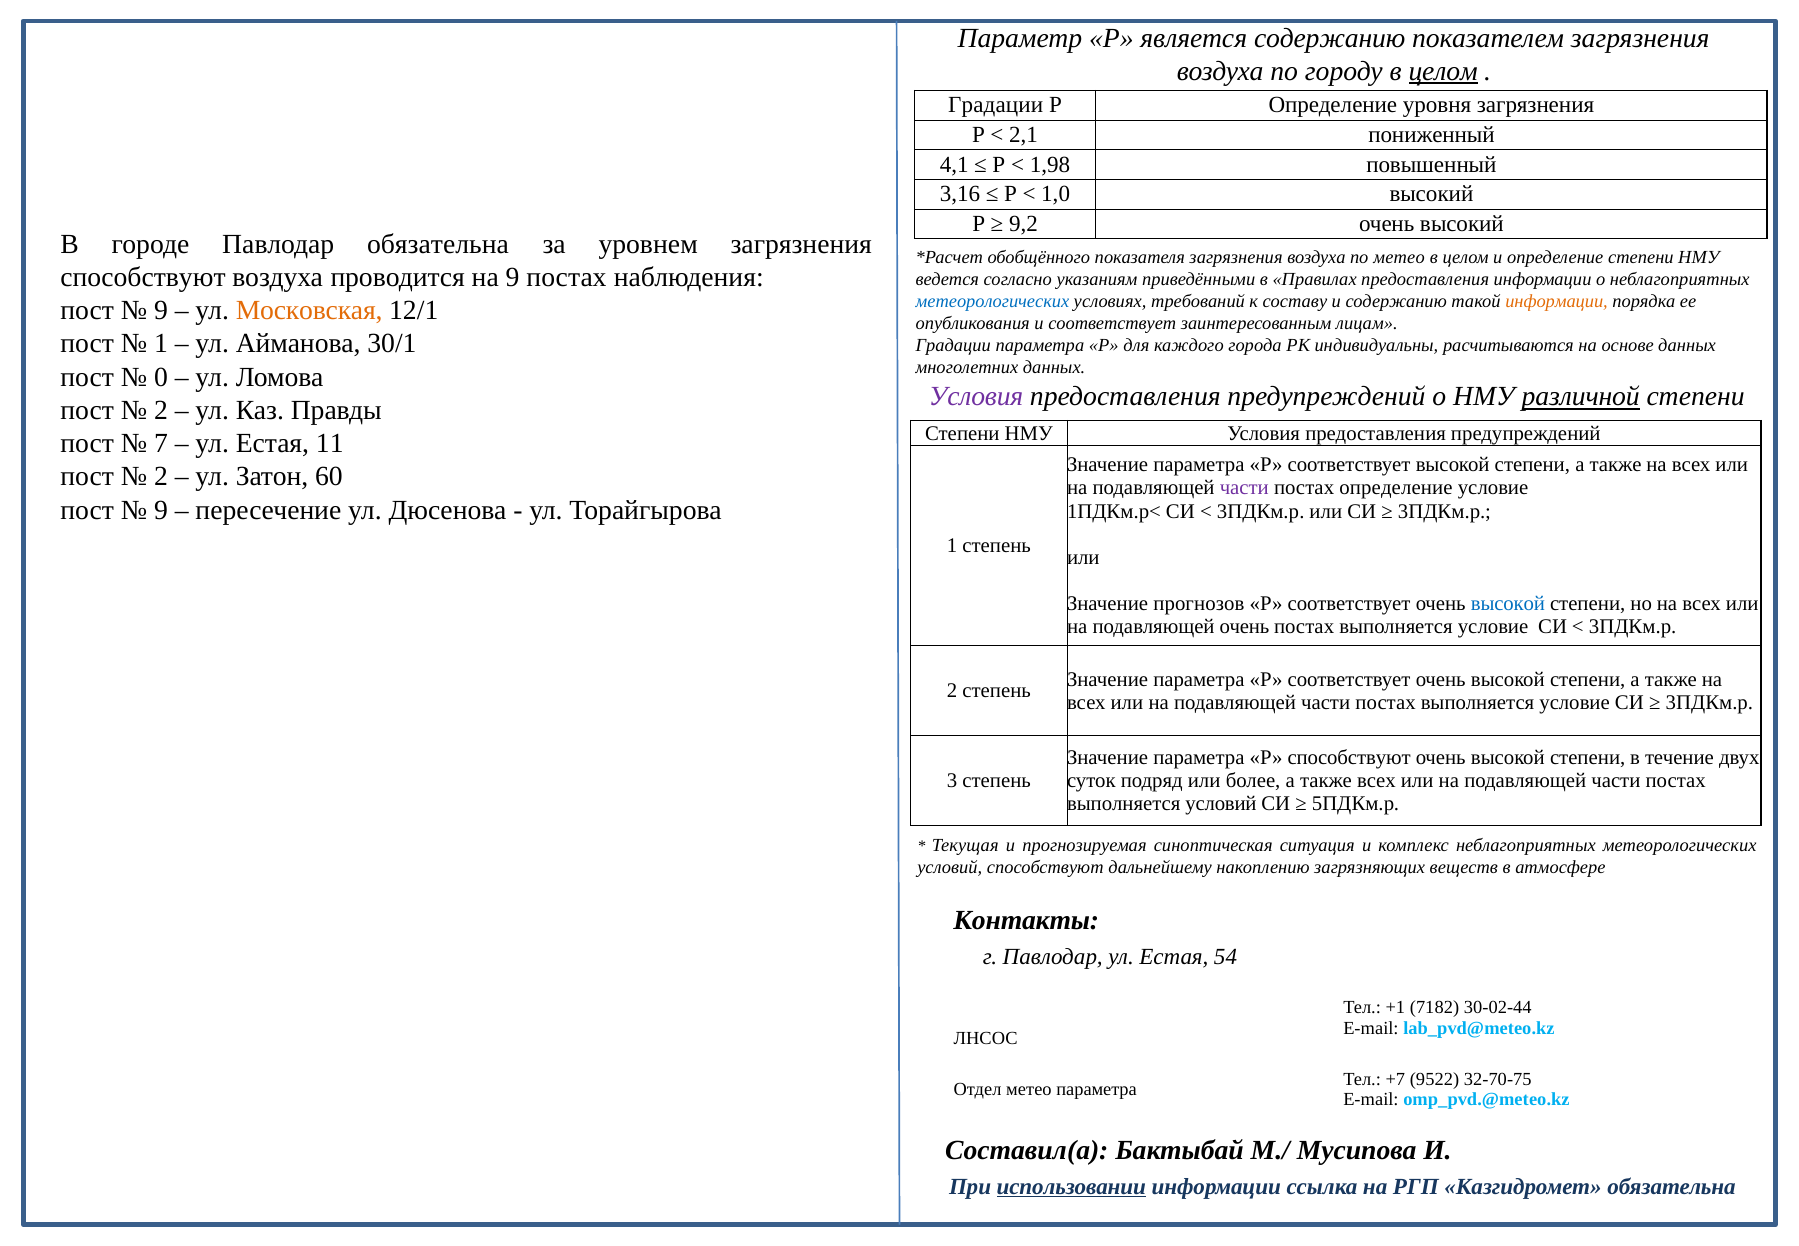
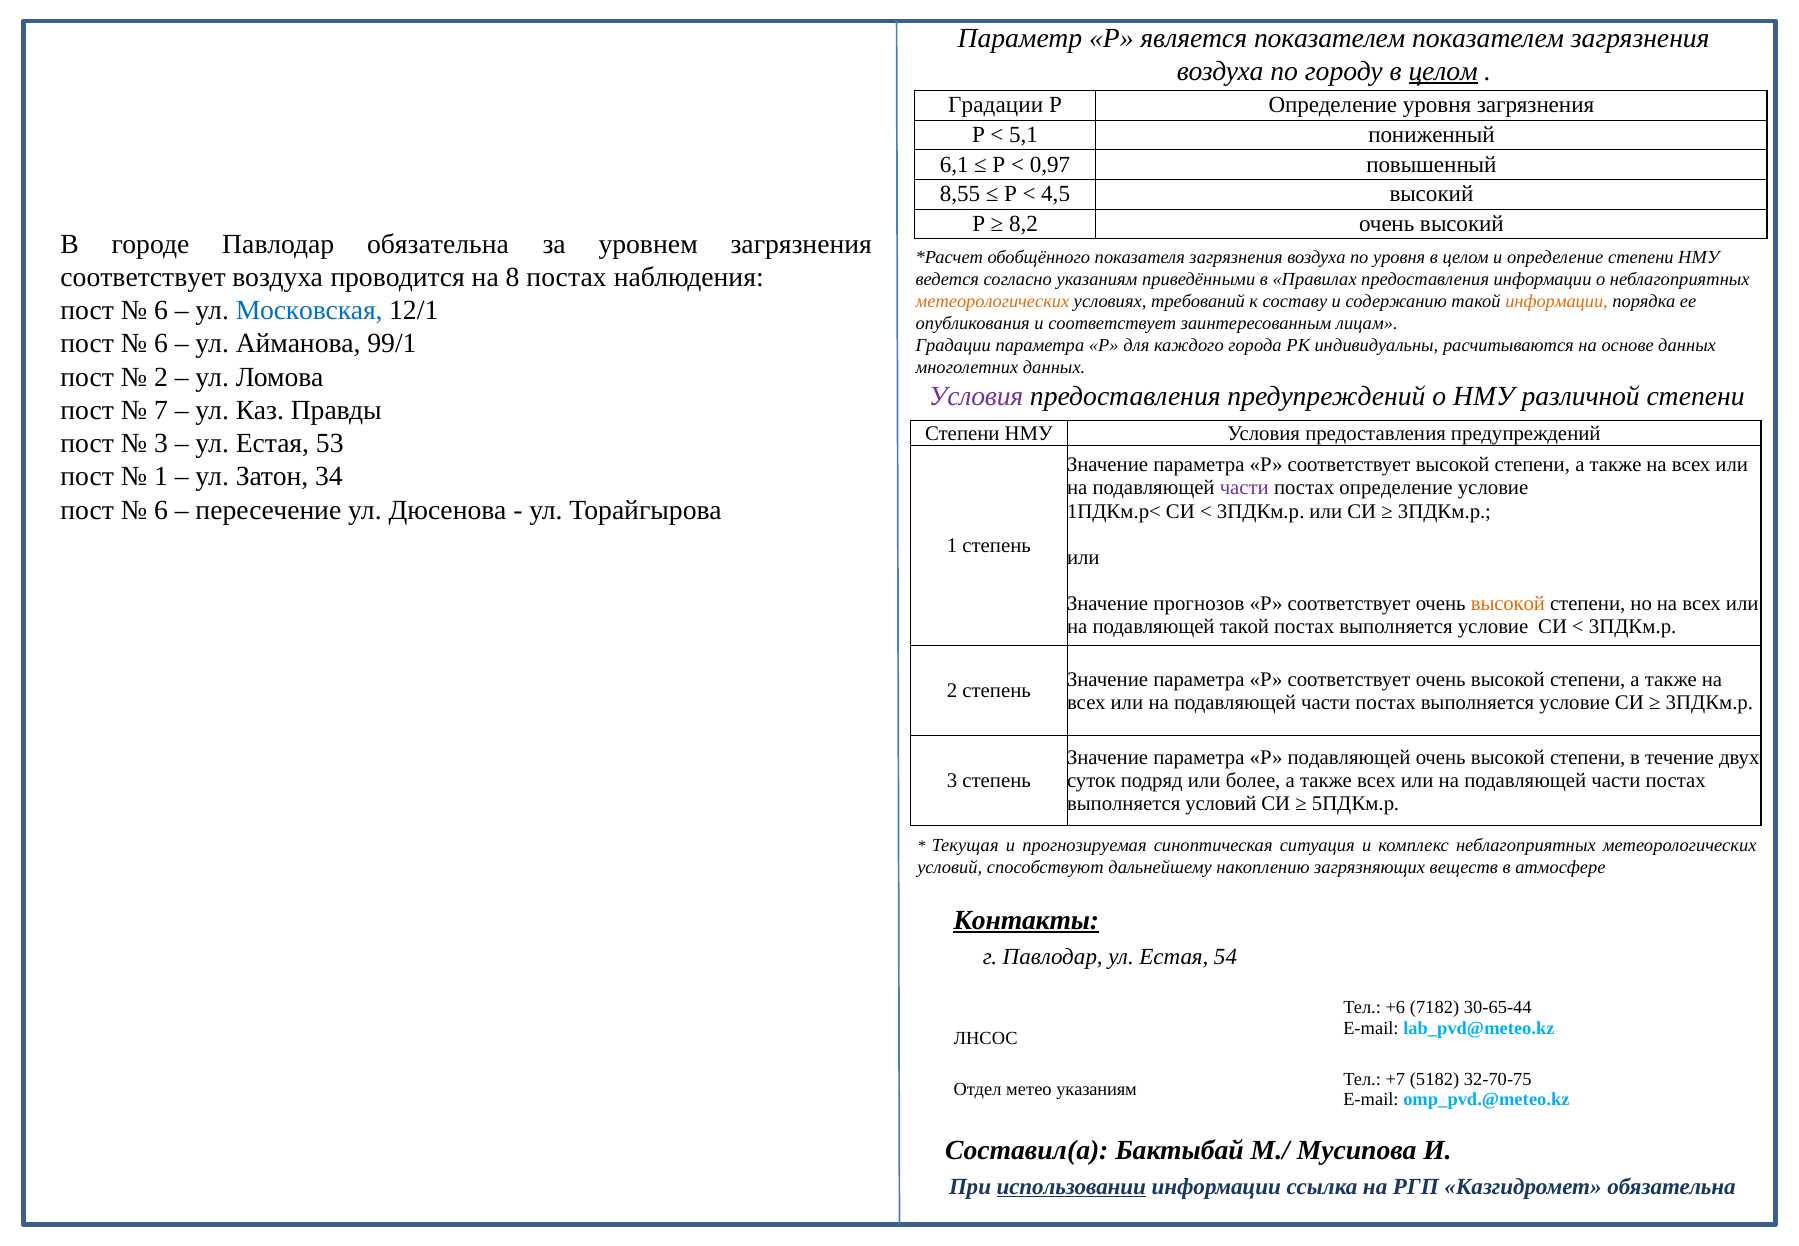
является содержанию: содержанию -> показателем
2,1: 2,1 -> 5,1
4,1: 4,1 -> 6,1
1,98: 1,98 -> 0,97
3,16: 3,16 -> 8,55
1,0: 1,0 -> 4,5
9,2: 9,2 -> 8,2
по метео: метео -> уровня
способствуют at (143, 277): способствуют -> соответствует
на 9: 9 -> 8
метеорологических at (992, 301) colour: blue -> orange
9 at (161, 310): 9 -> 6
Московская colour: orange -> blue
1 at (161, 344): 1 -> 6
30/1: 30/1 -> 99/1
0 at (161, 377): 0 -> 2
различной underline: present -> none
2 at (161, 410): 2 -> 7
7 at (161, 443): 7 -> 3
11: 11 -> 53
2 at (161, 476): 2 -> 1
60: 60 -> 34
9 at (161, 510): 9 -> 6
высокой at (1508, 603) colour: blue -> orange
подавляющей очень: очень -> такой
Р способствуют: способствуют -> подавляющей
Контакты underline: none -> present
+1: +1 -> +6
30-02-44: 30-02-44 -> 30-65-44
9522: 9522 -> 5182
метео параметра: параметра -> указаниям
